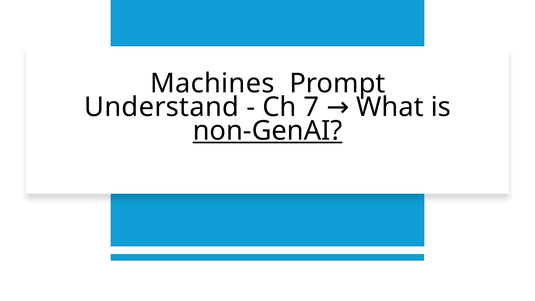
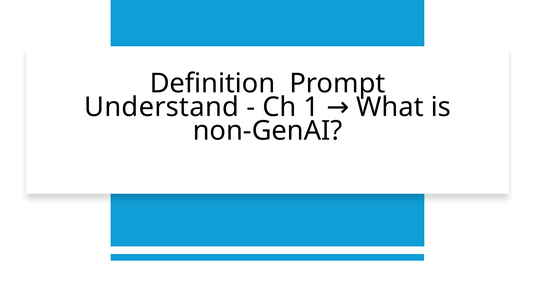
Machines: Machines -> Definition
7: 7 -> 1
non-GenAI underline: present -> none
